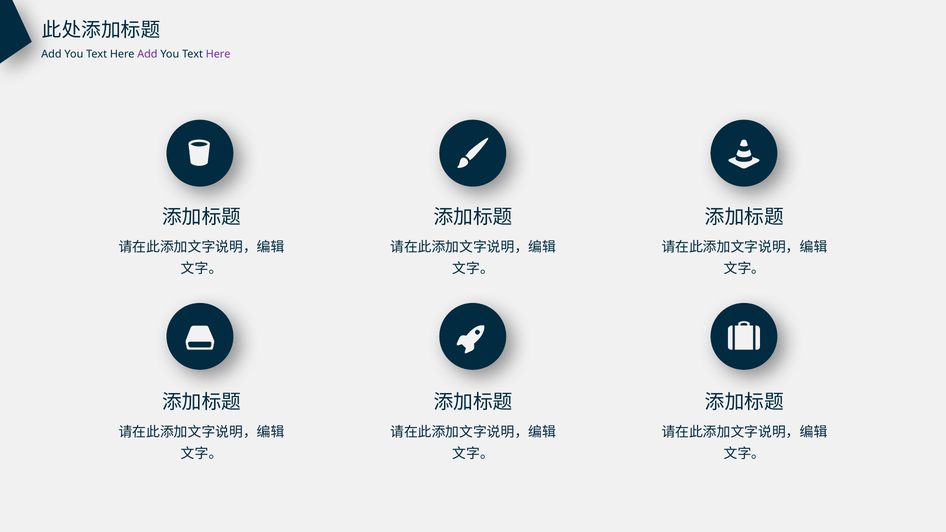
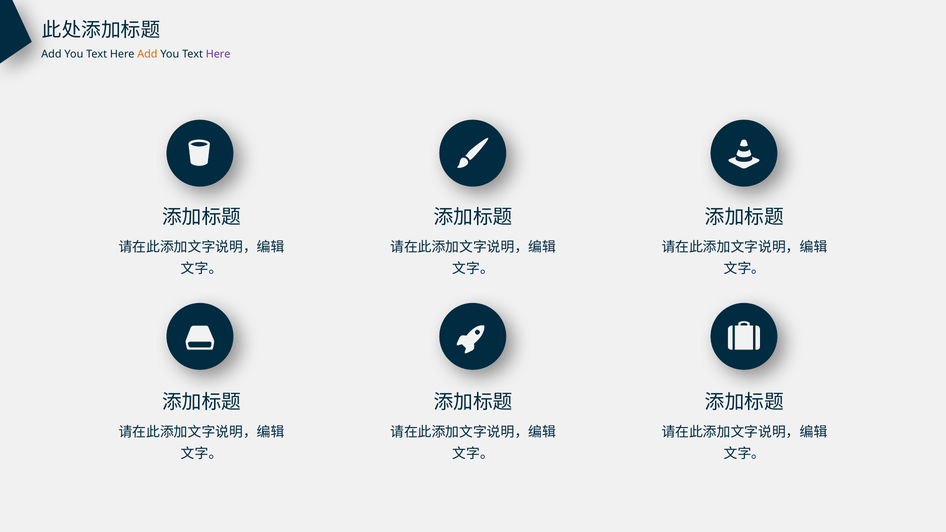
Add at (147, 54) colour: purple -> orange
